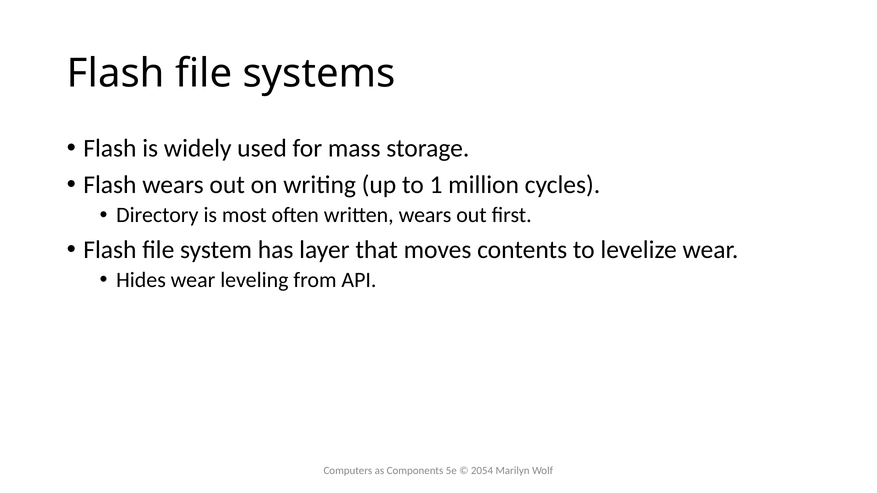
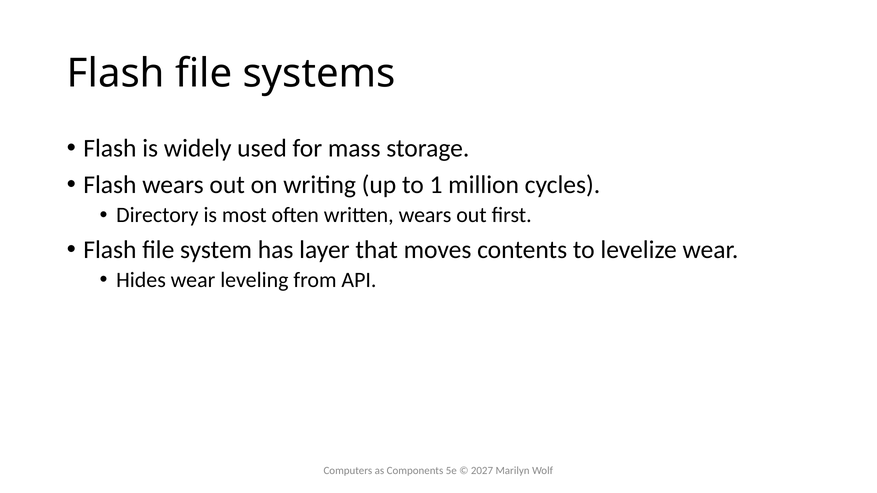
2054: 2054 -> 2027
